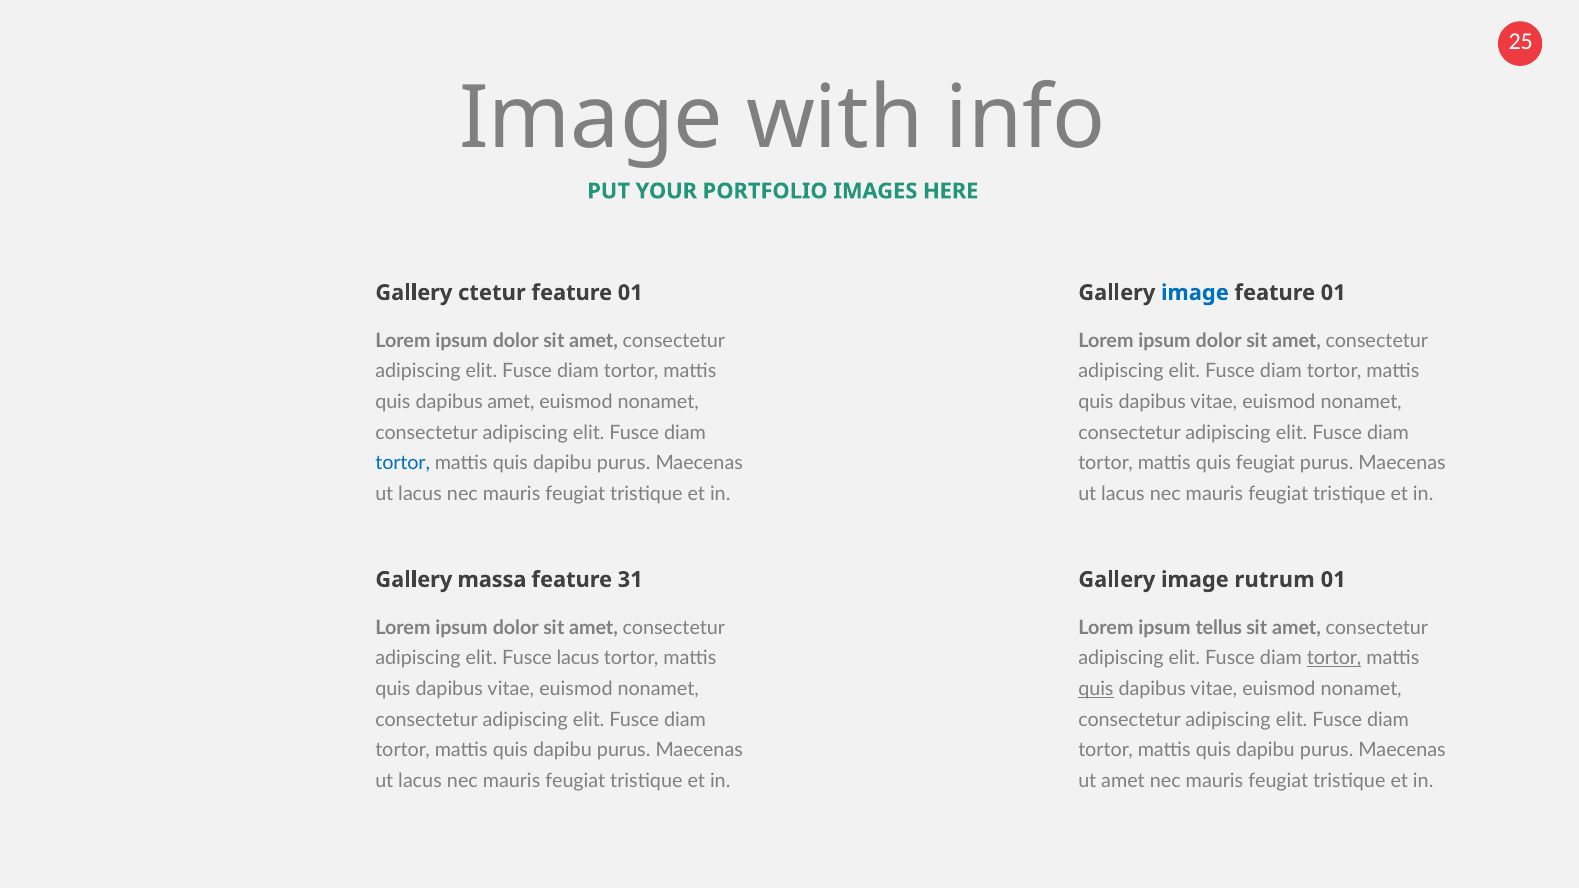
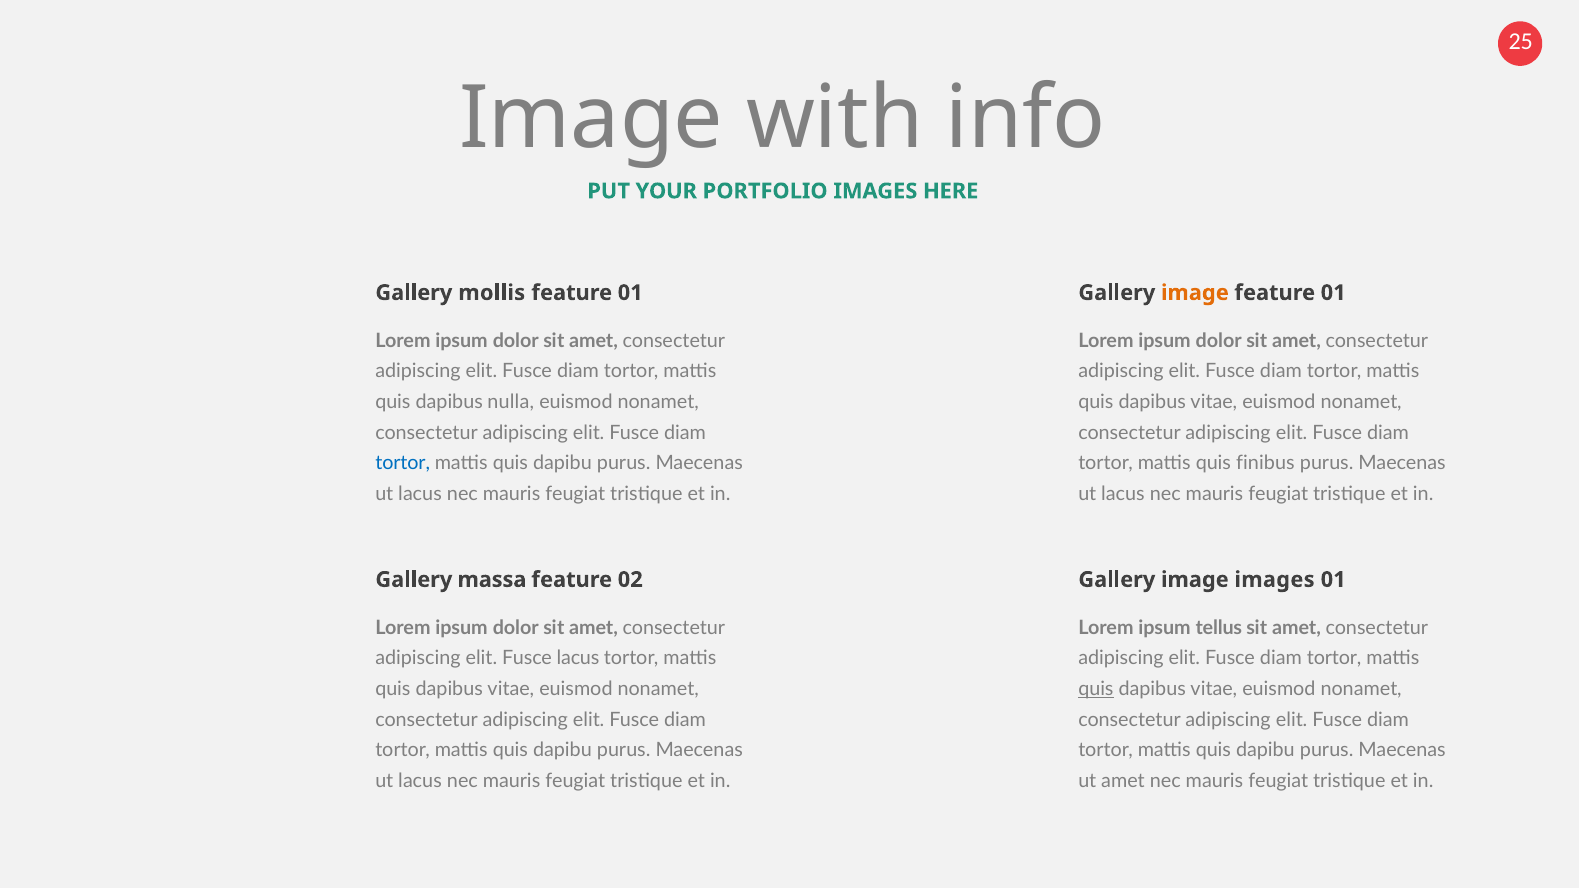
ctetur: ctetur -> mollis
image at (1195, 293) colour: blue -> orange
dapibus amet: amet -> nulla
quis feugiat: feugiat -> finibus
31: 31 -> 02
image rutrum: rutrum -> images
tortor at (1334, 658) underline: present -> none
